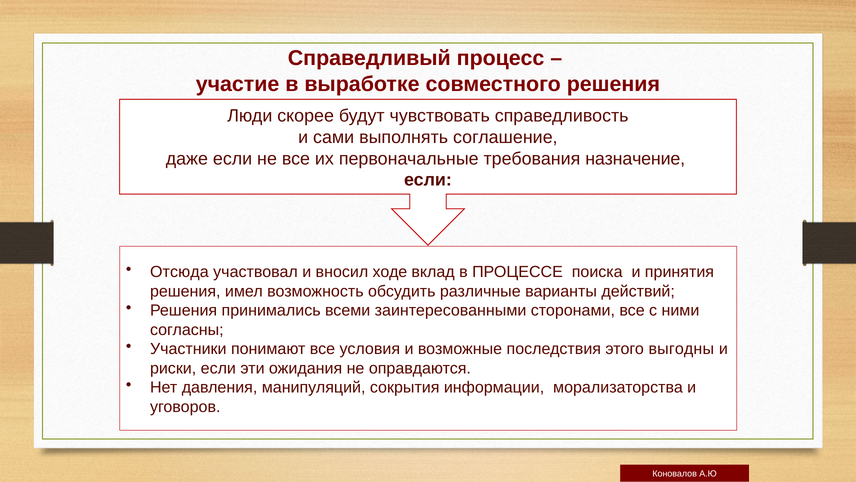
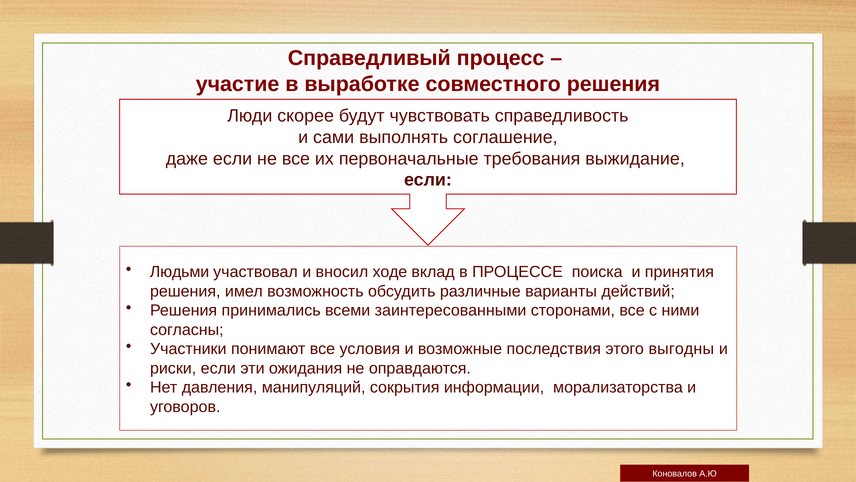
назначение: назначение -> выжидание
Отсюда: Отсюда -> Людьми
